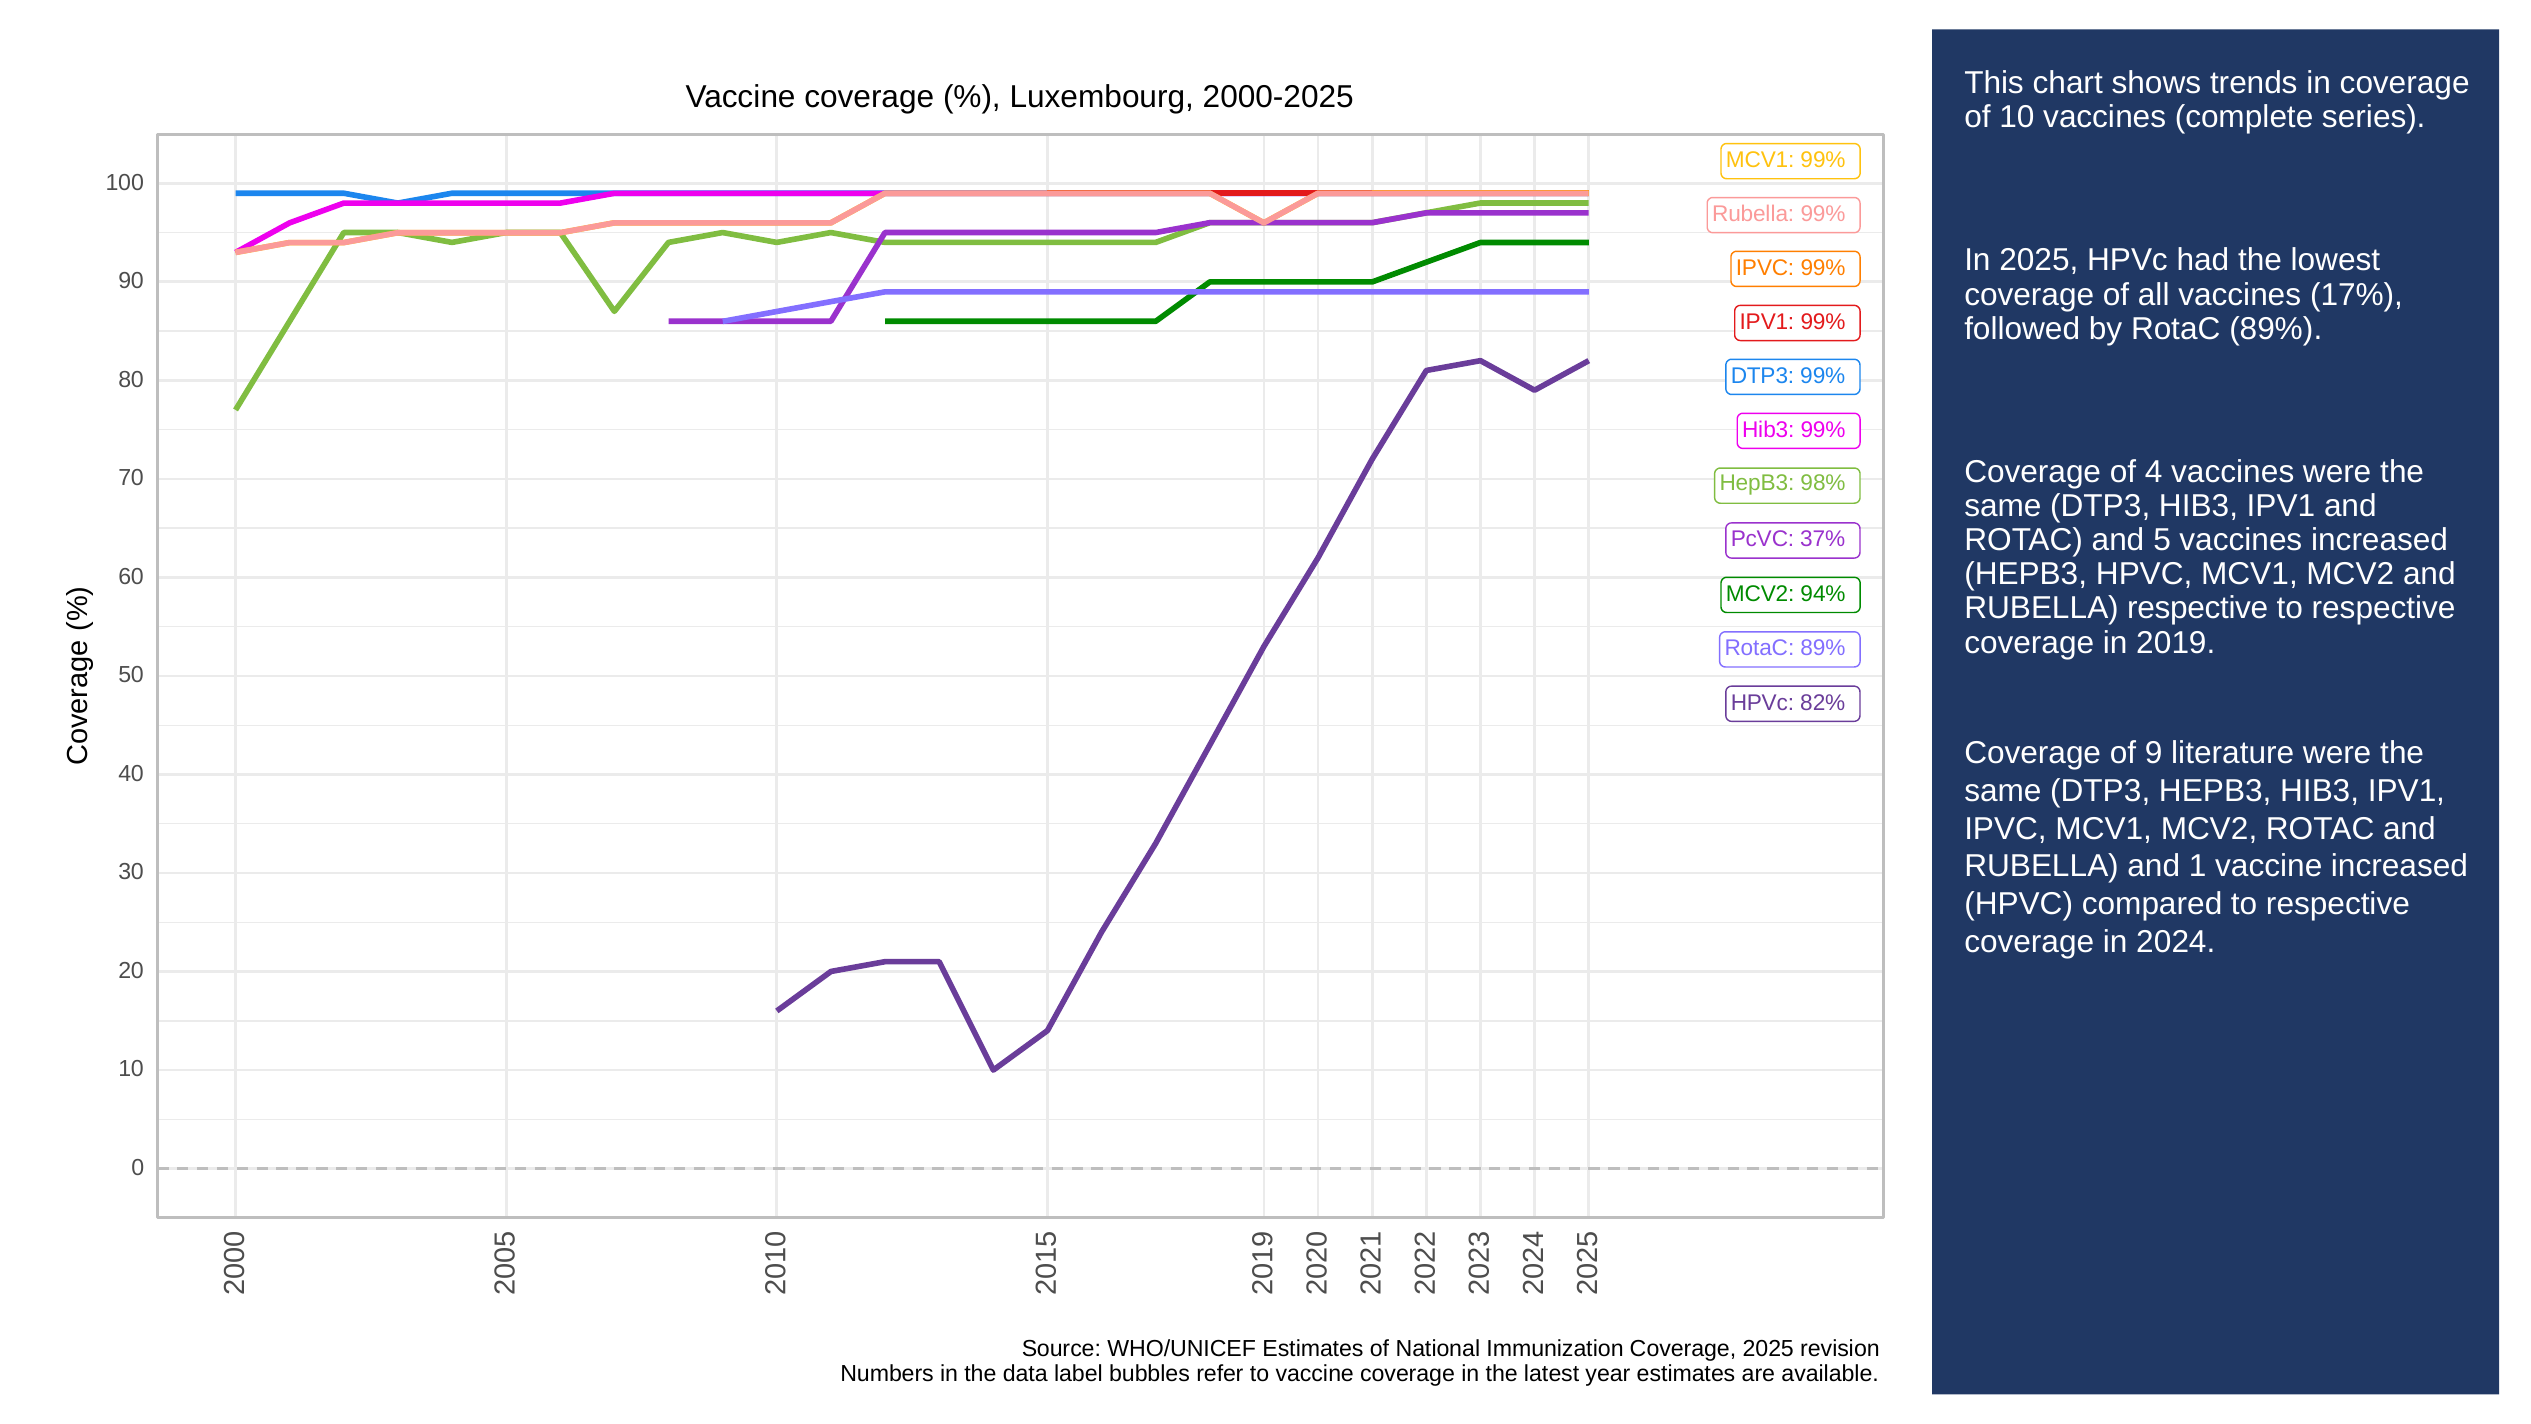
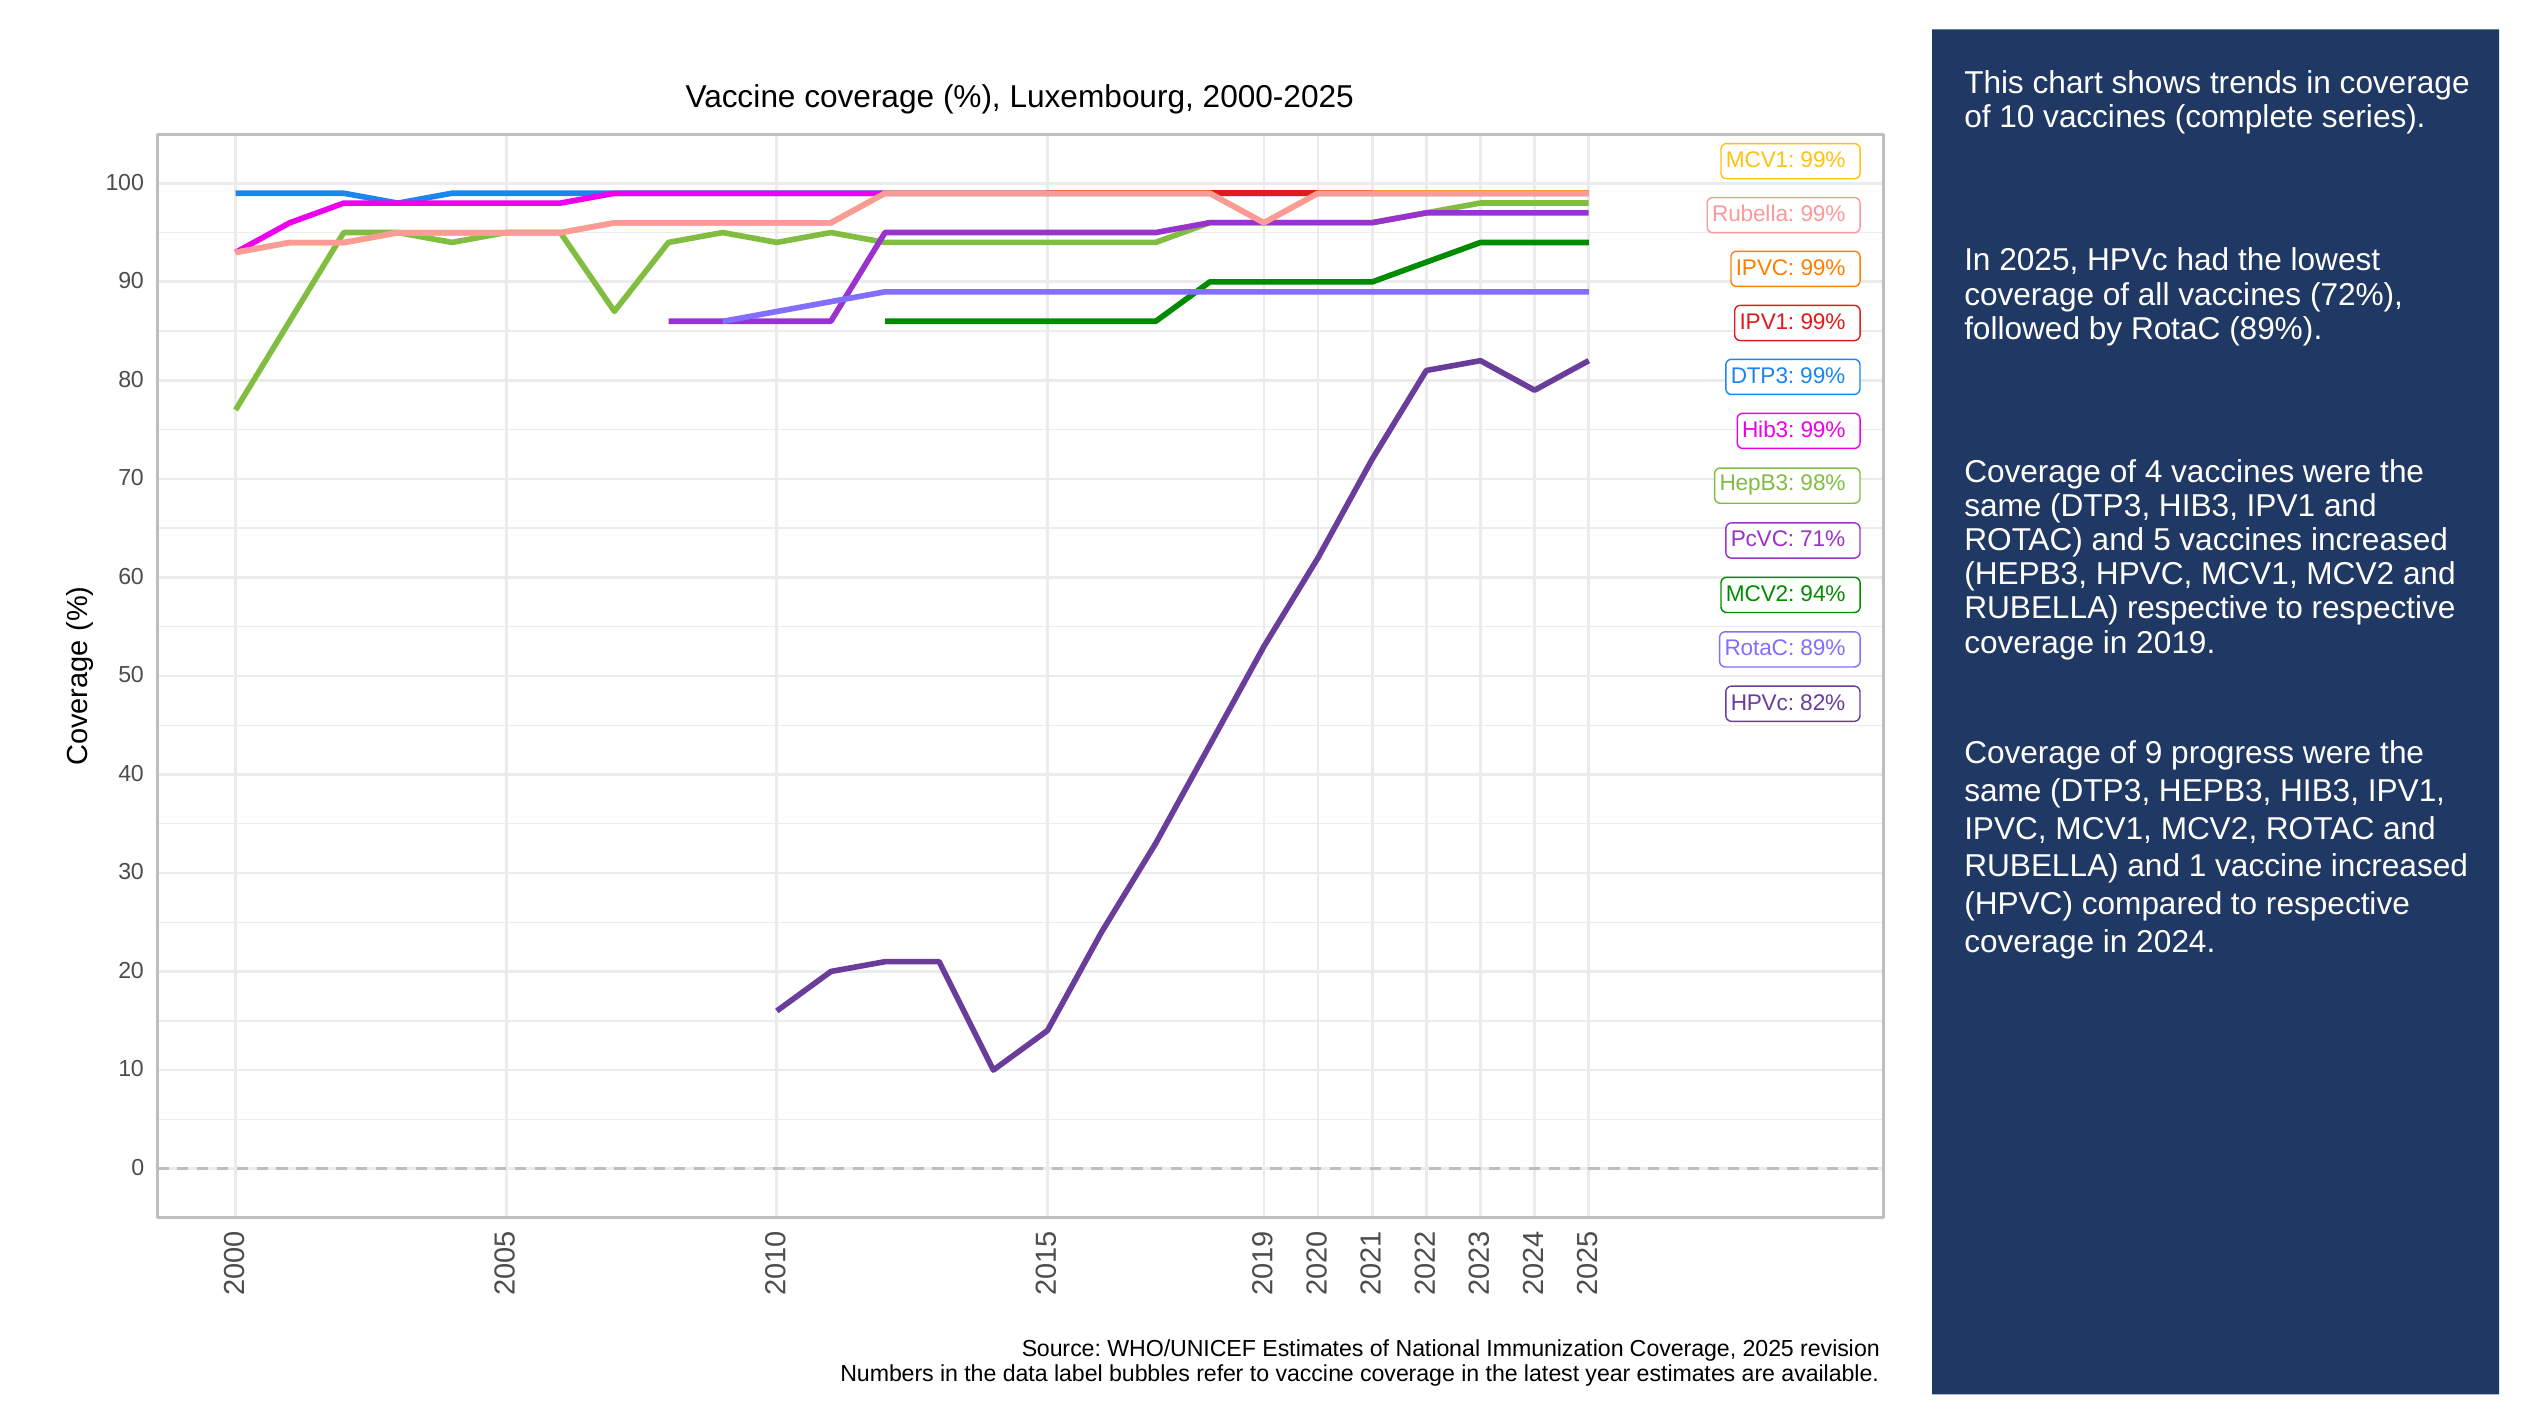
17%: 17% -> 72%
37%: 37% -> 71%
literature: literature -> progress
